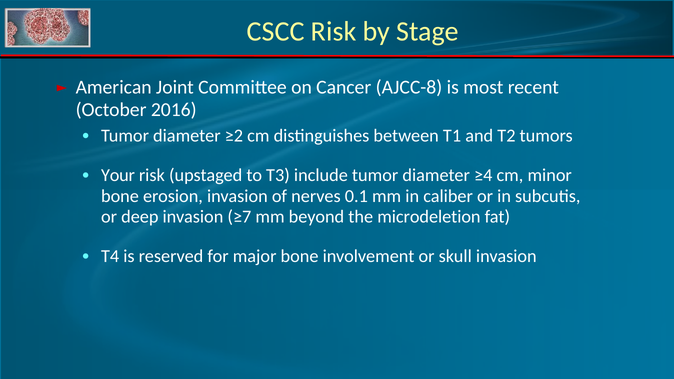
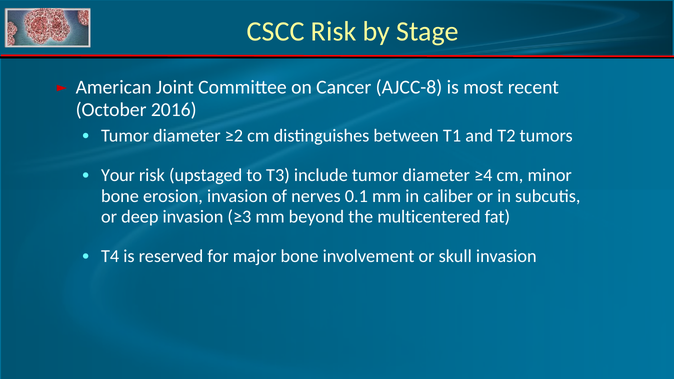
≥7: ≥7 -> ≥3
microdeletion: microdeletion -> multicentered
